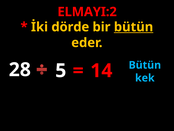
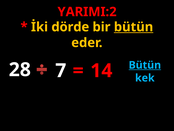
ELMAYI:2: ELMAYI:2 -> YARIMI:2
5: 5 -> 7
Bütün at (145, 65) underline: none -> present
